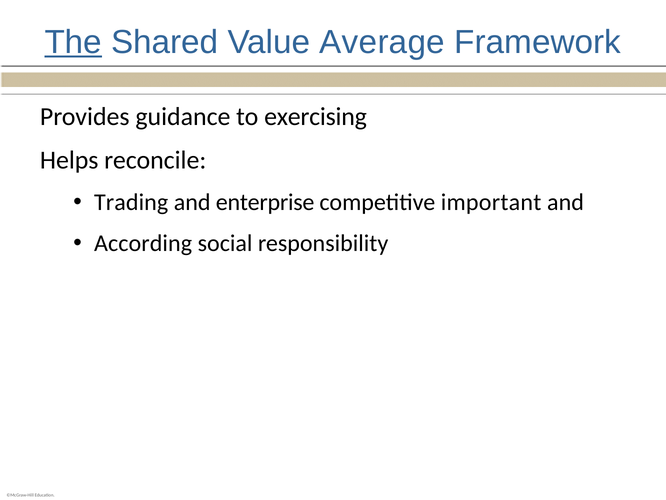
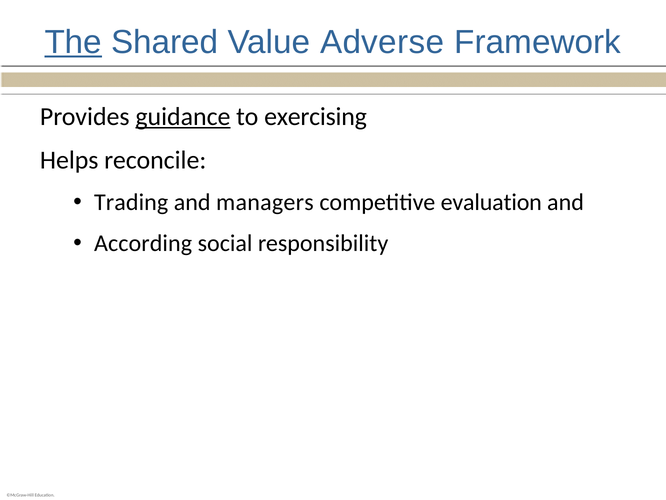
Average: Average -> Adverse
guidance underline: none -> present
enterprise: enterprise -> managers
important: important -> evaluation
